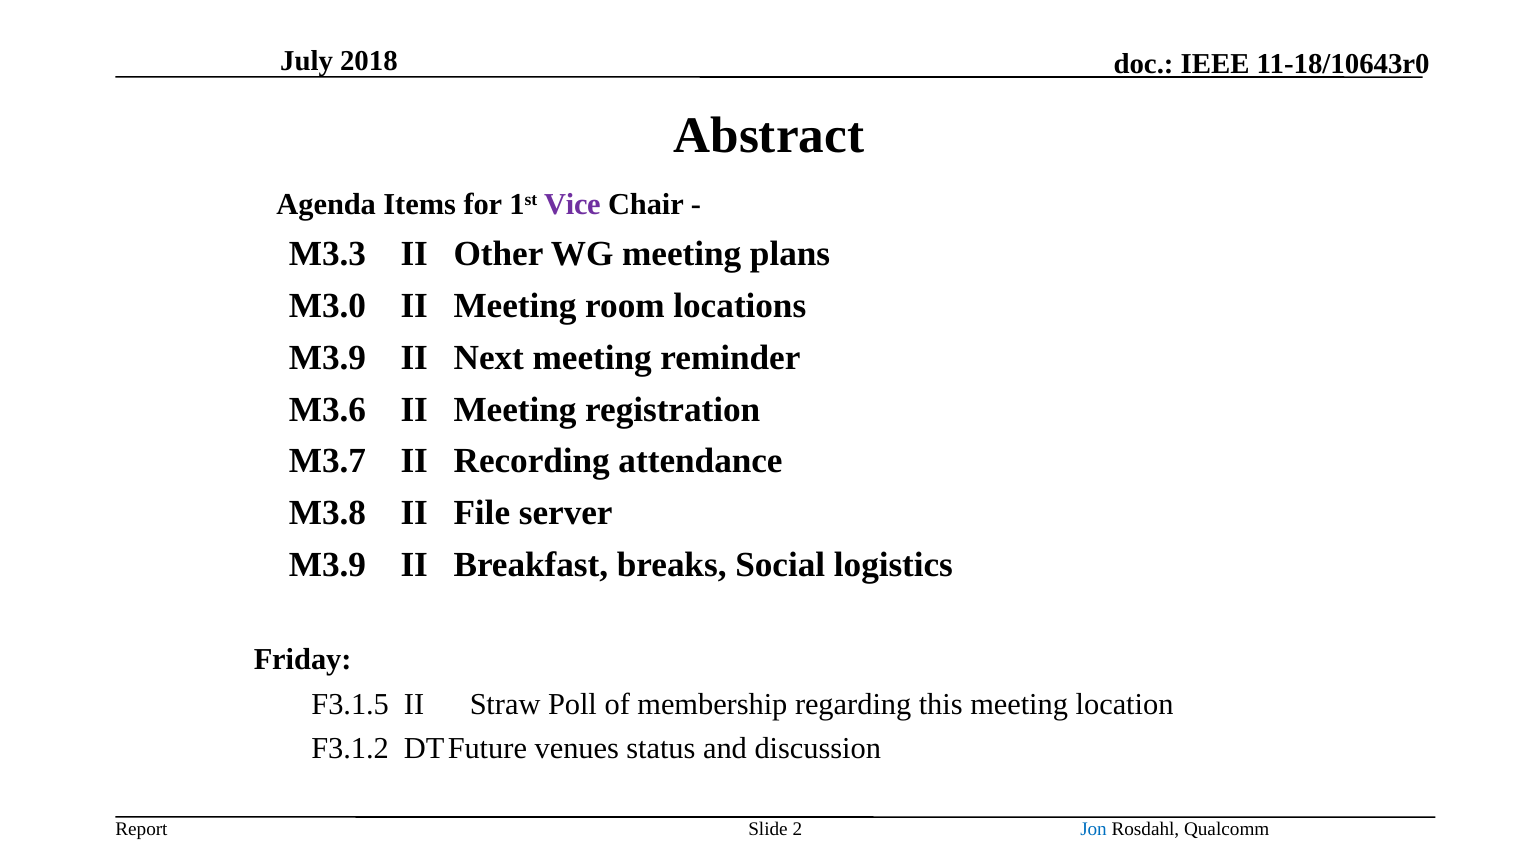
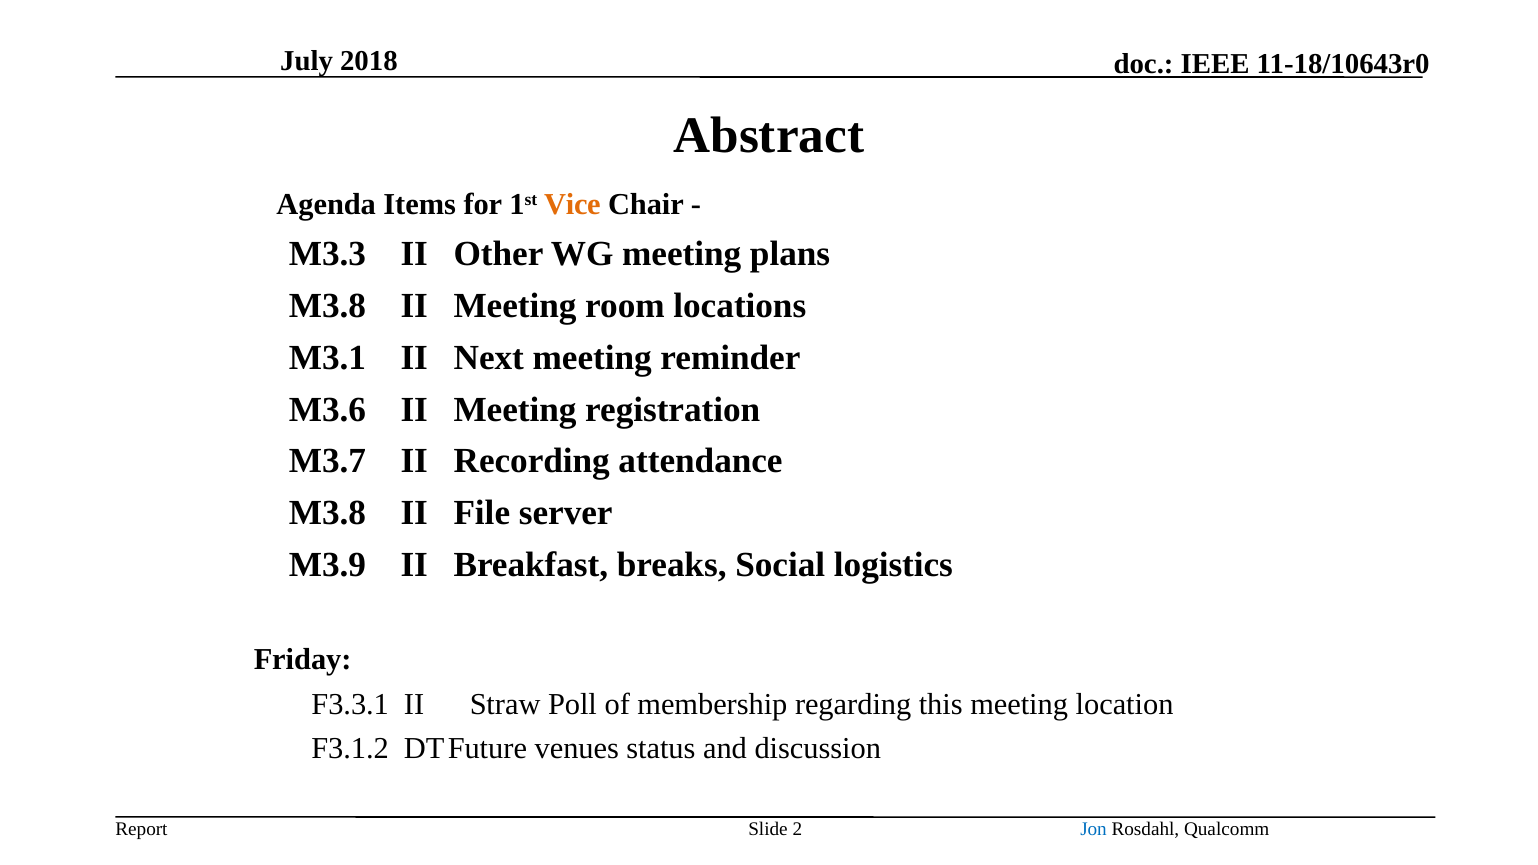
Vice colour: purple -> orange
M3.0 at (327, 306): M3.0 -> M3.8
M3.9 at (327, 358): M3.9 -> M3.1
F3.1.5: F3.1.5 -> F3.3.1
